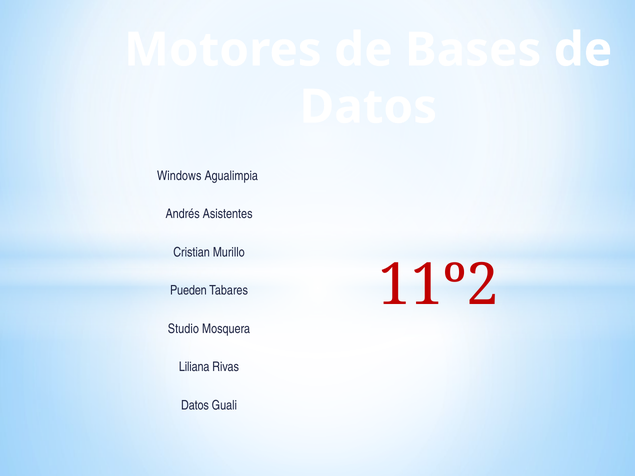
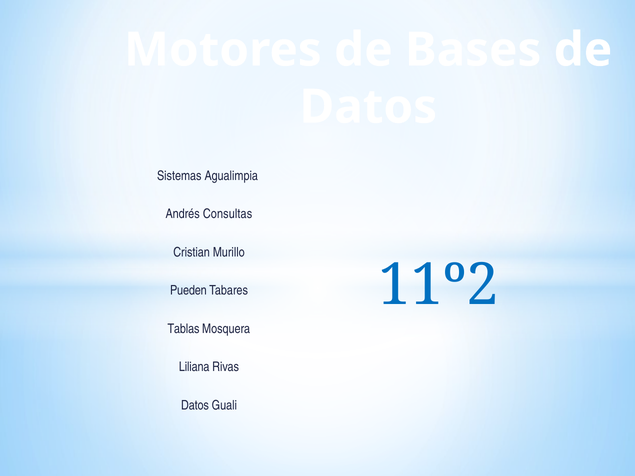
Windows: Windows -> Sistemas
Asistentes: Asistentes -> Consultas
11º2 colour: red -> blue
Studio: Studio -> Tablas
